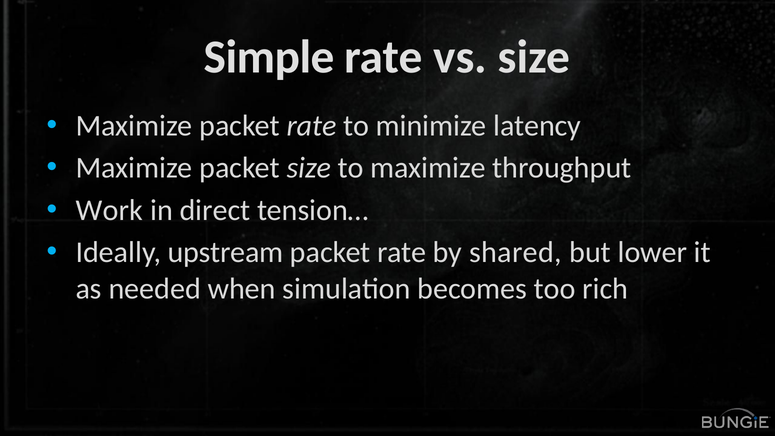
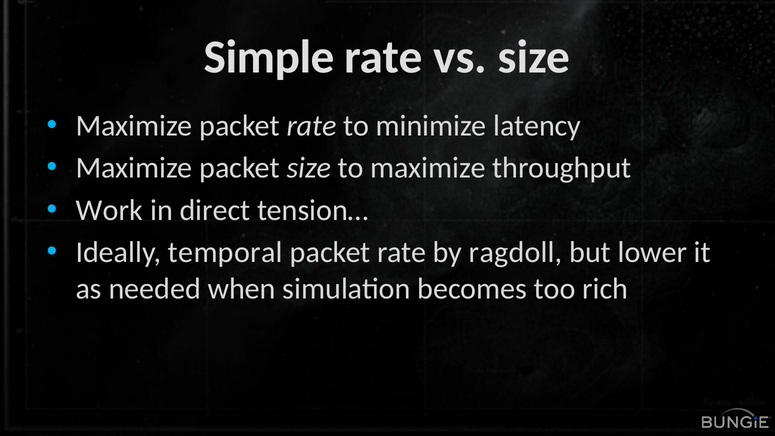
upstream: upstream -> temporal
shared: shared -> ragdoll
